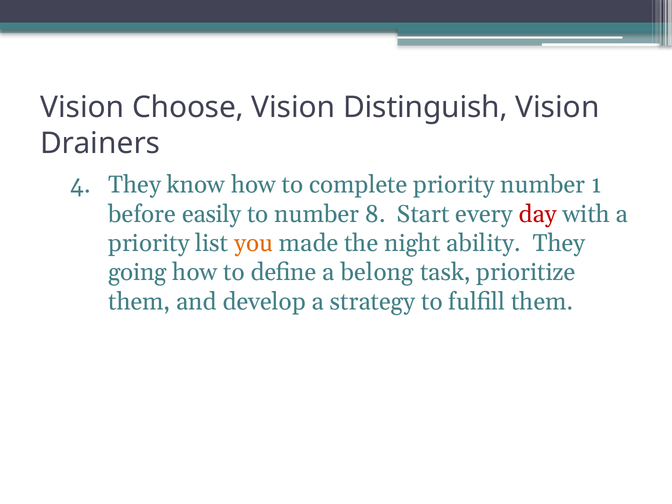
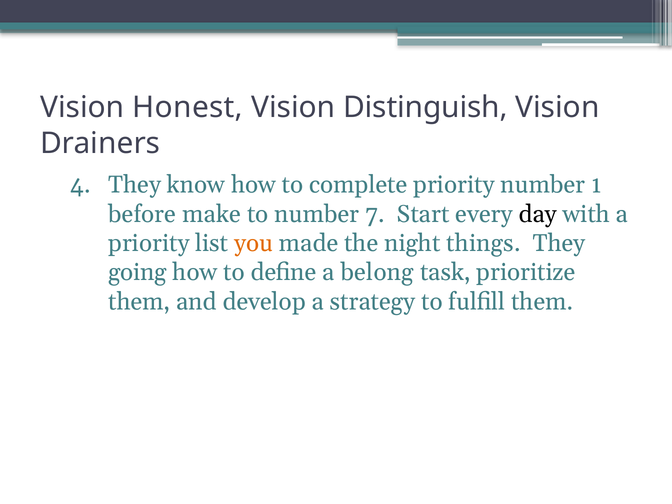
Choose: Choose -> Honest
easily: easily -> make
8: 8 -> 7
day colour: red -> black
ability: ability -> things
